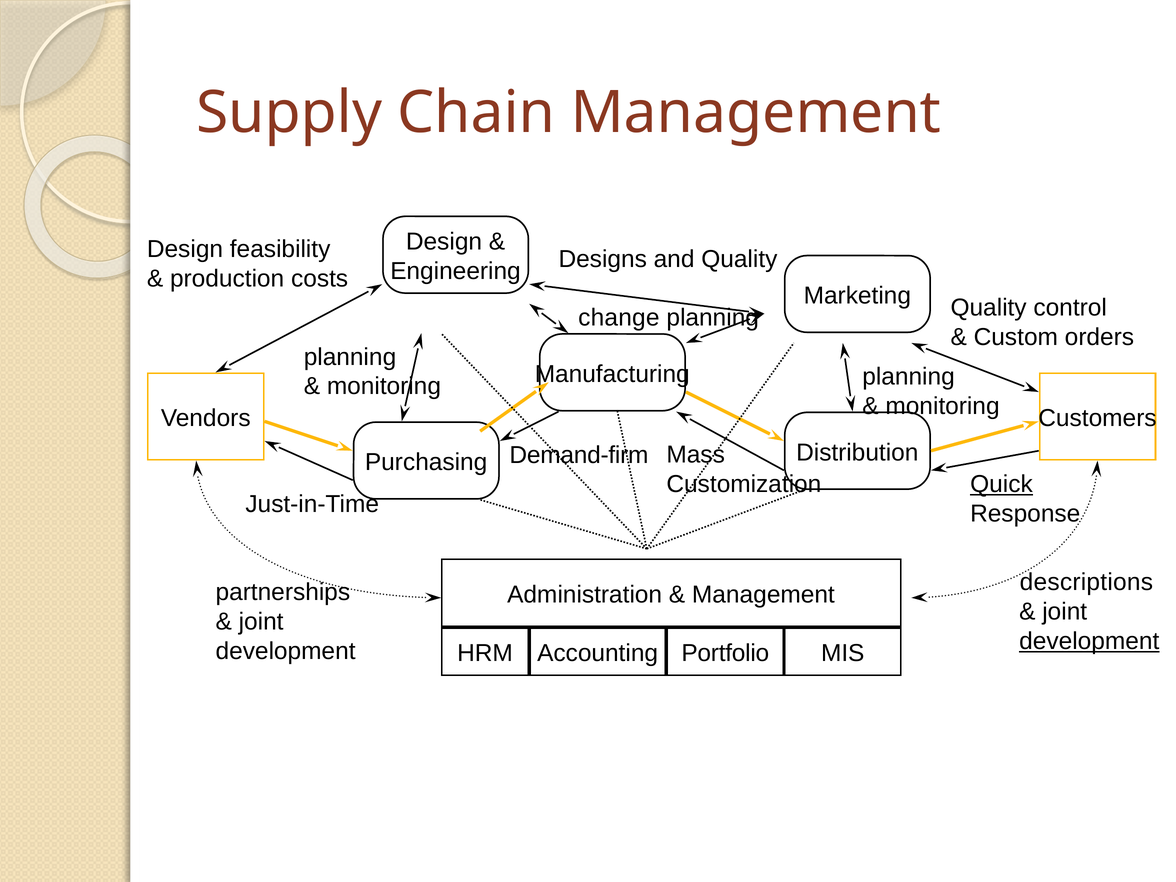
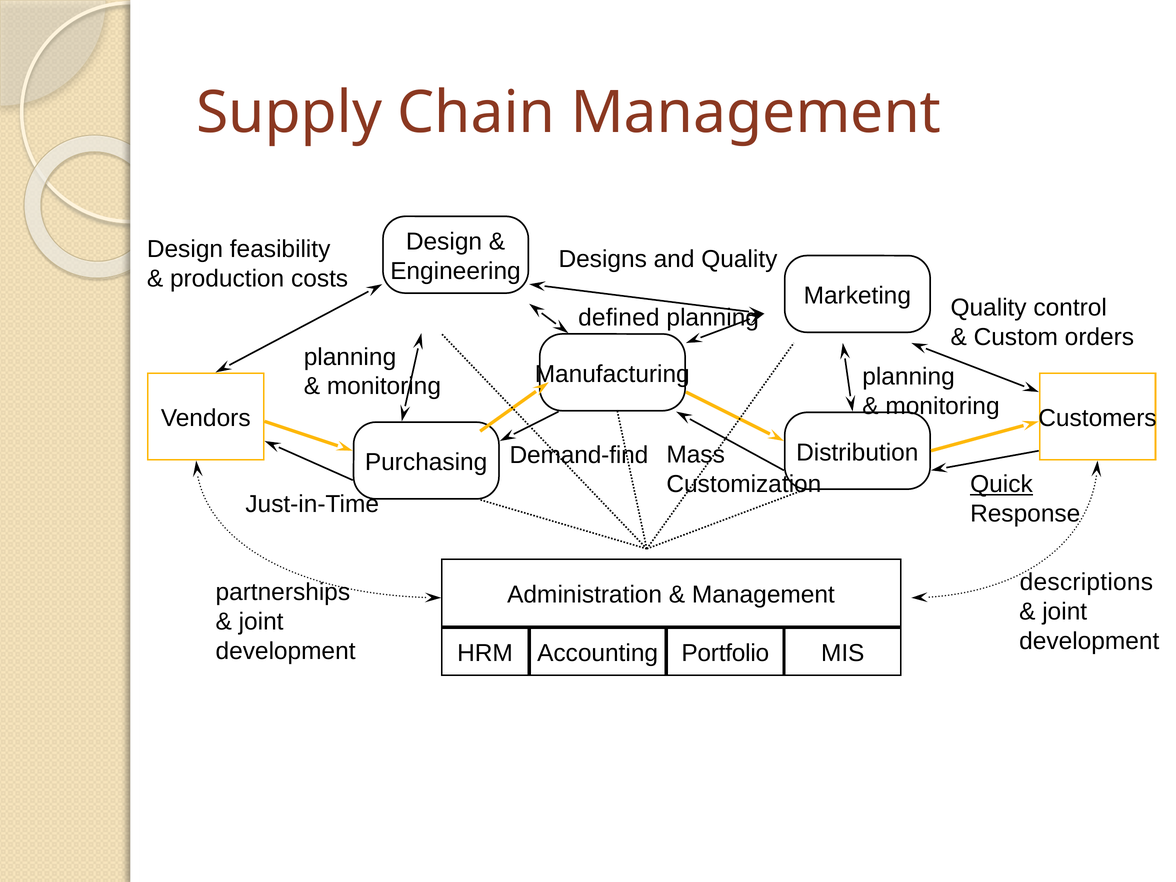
change: change -> defined
Demand-firm: Demand-firm -> Demand-find
development at (1089, 641) underline: present -> none
